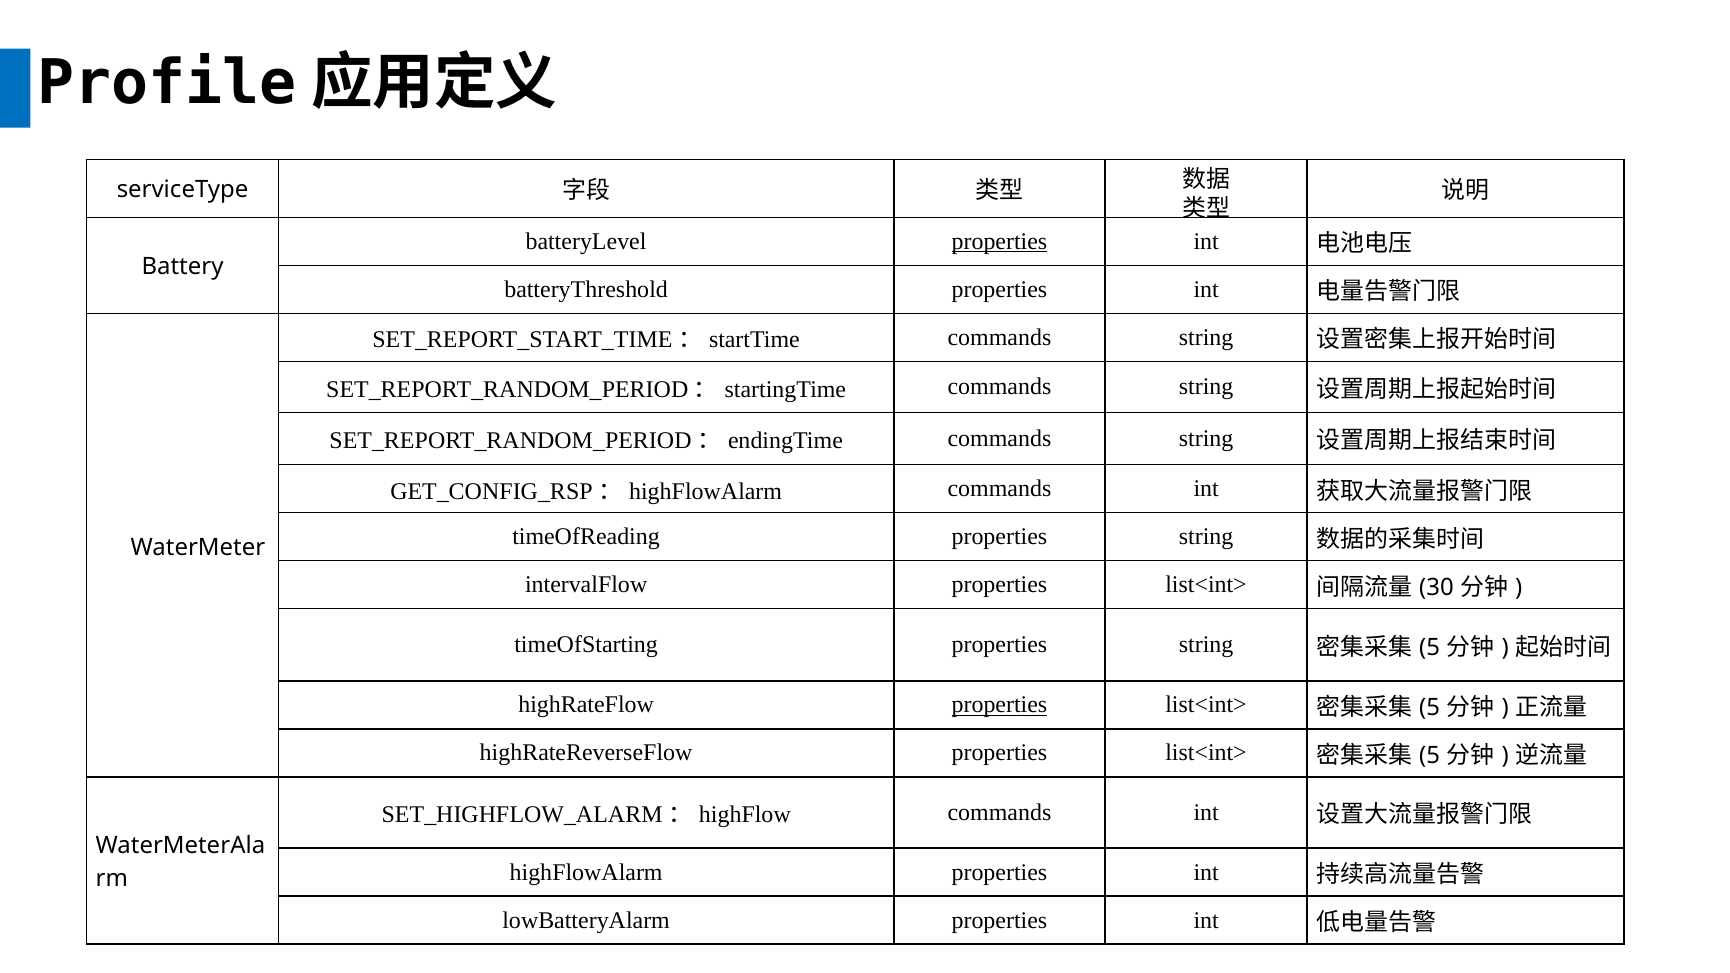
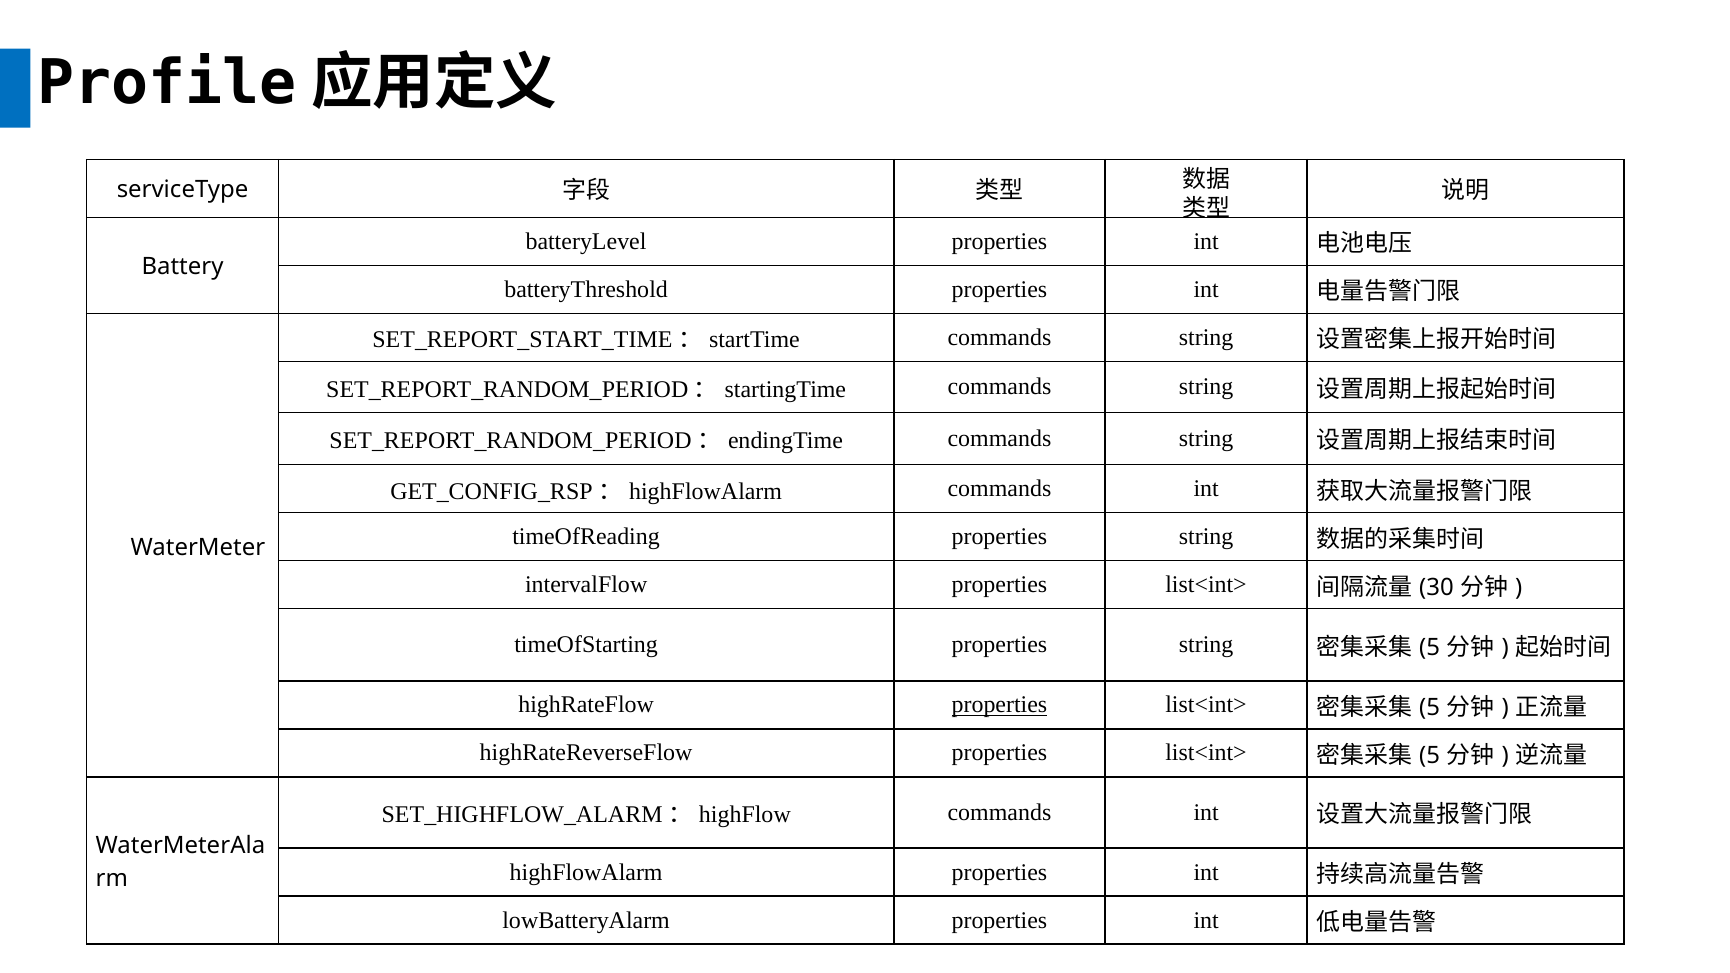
properties at (999, 241) underline: present -> none
